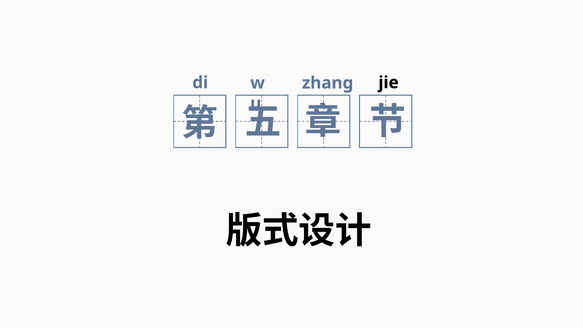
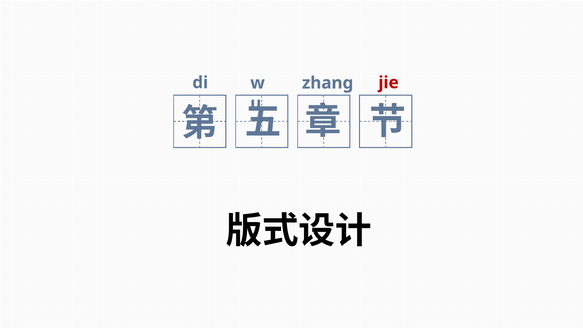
jie colour: black -> red
